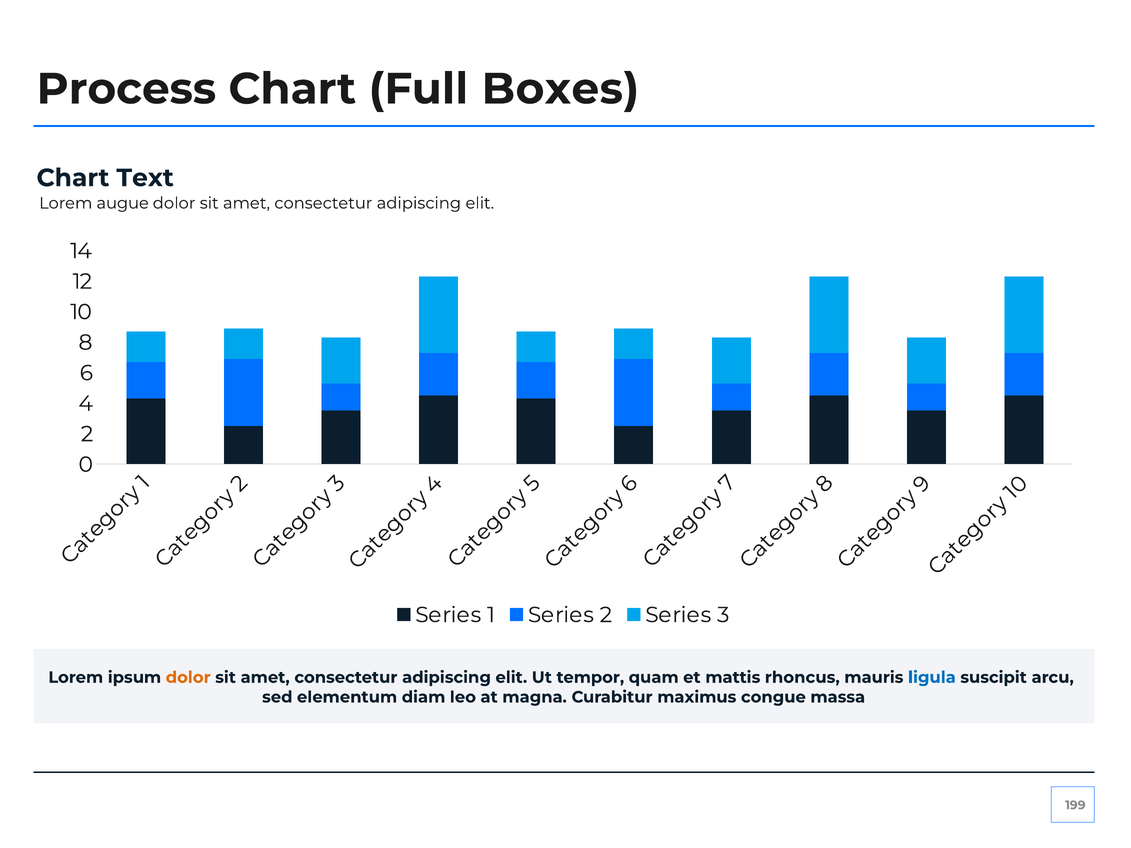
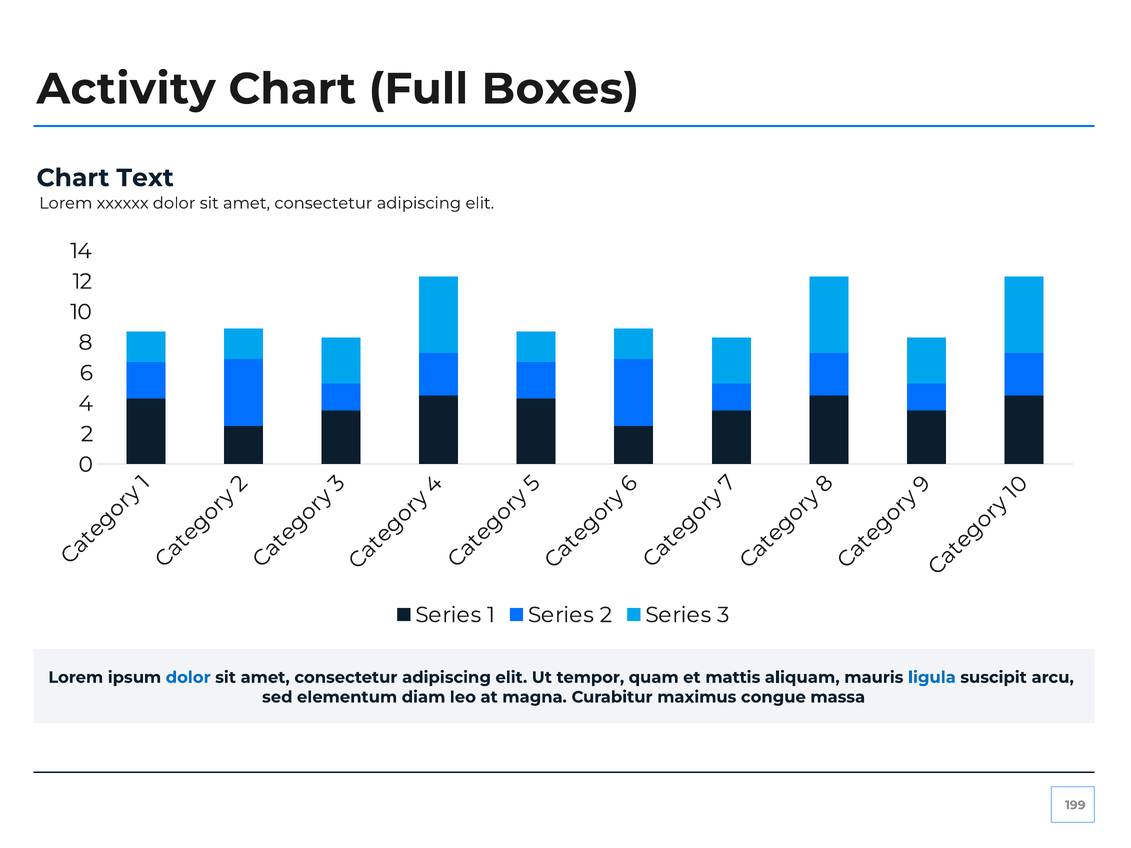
Process: Process -> Activity
augue: augue -> xxxxxx
dolor at (188, 678) colour: orange -> blue
rhoncus: rhoncus -> aliquam
